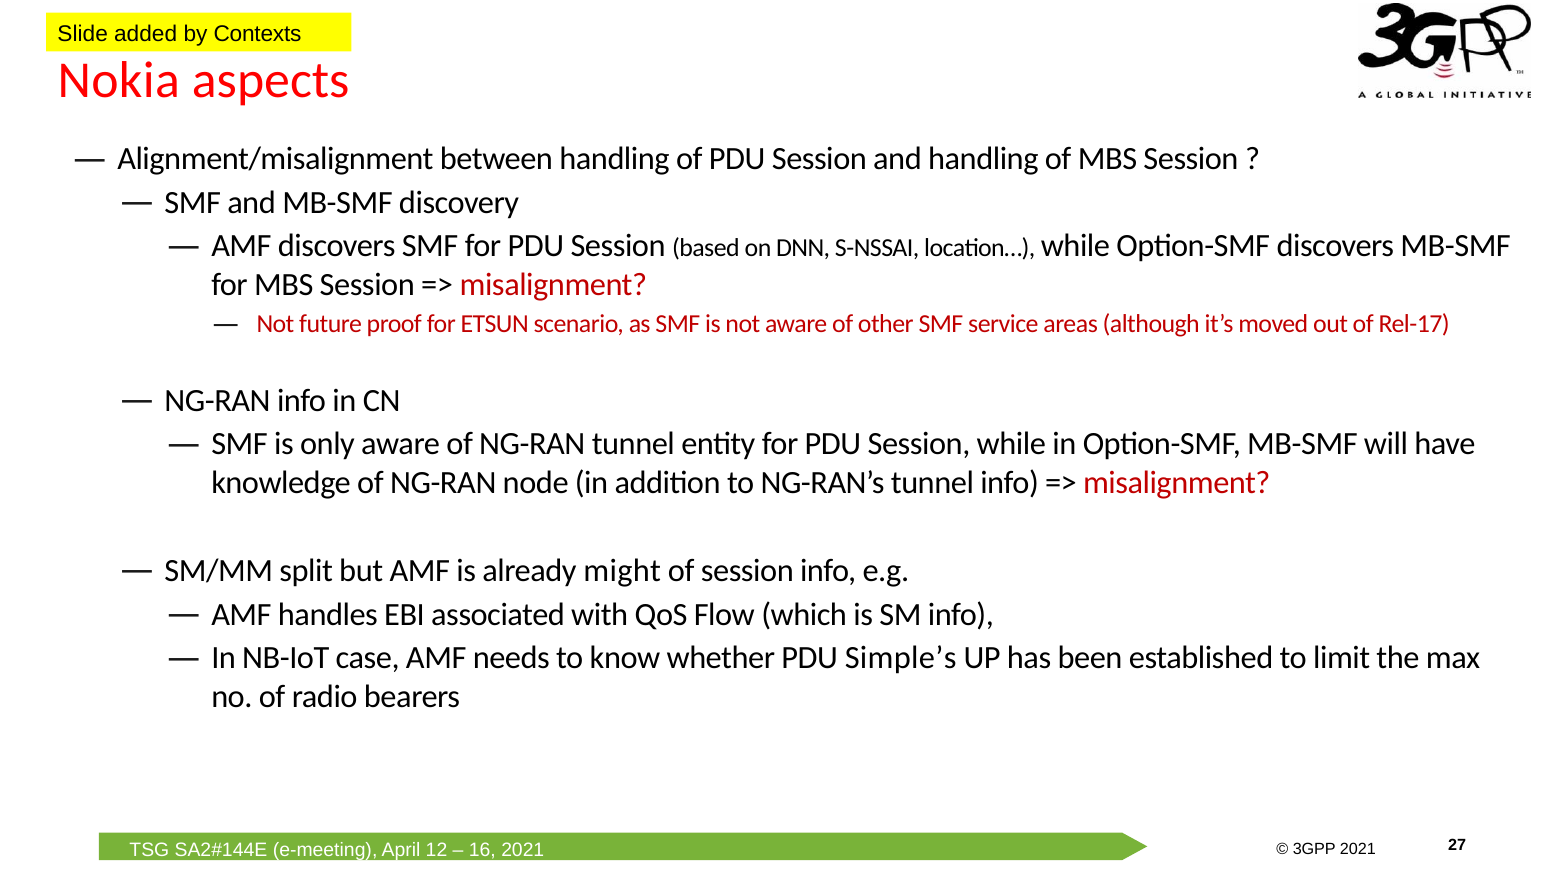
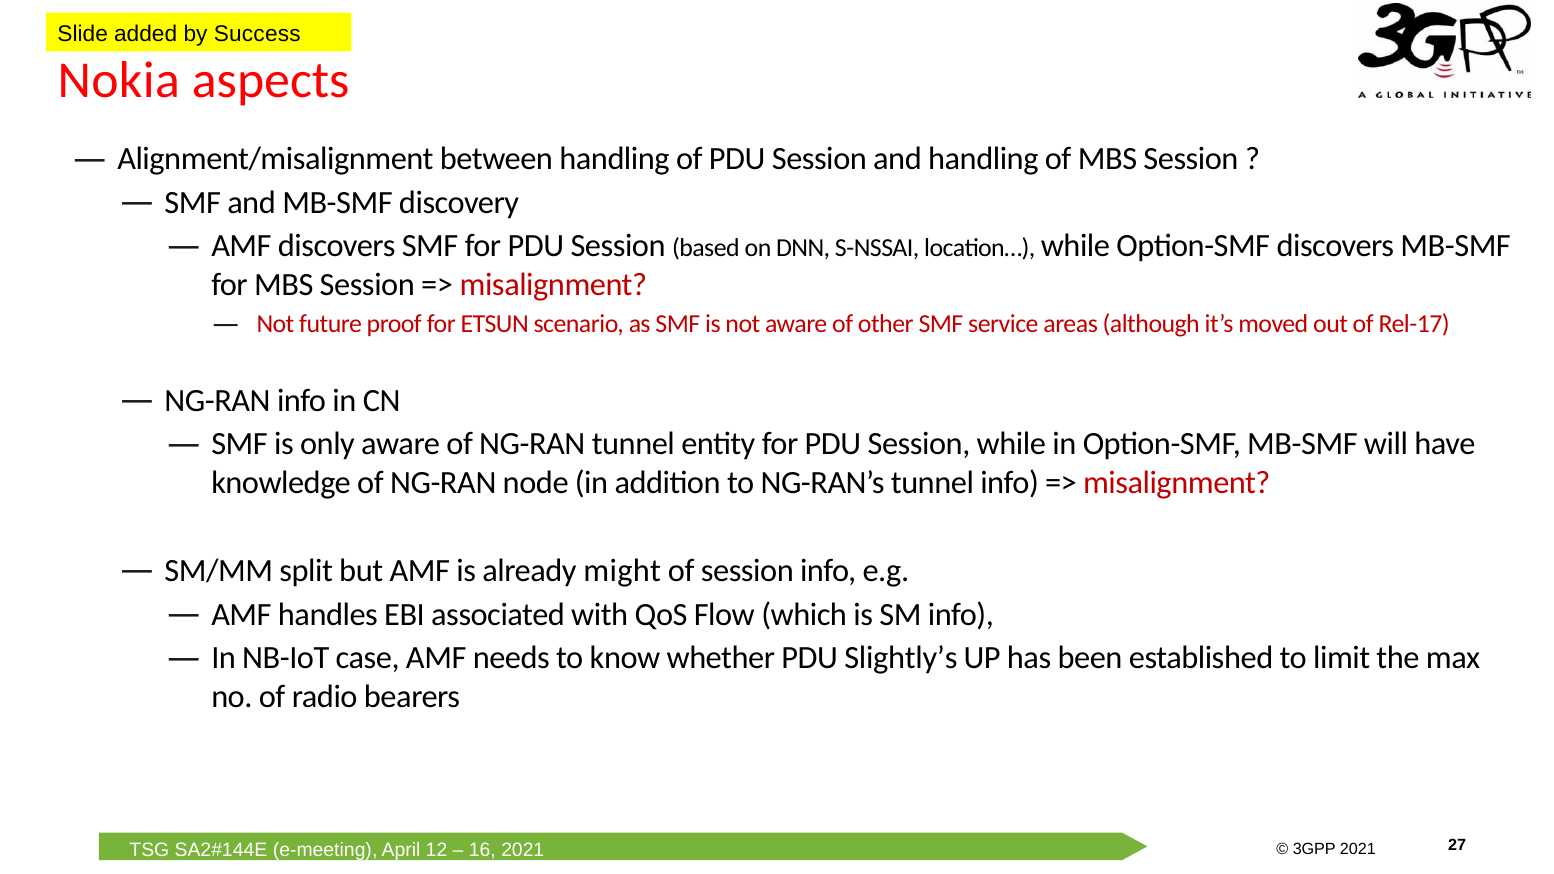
Contexts: Contexts -> Success
Simple’s: Simple’s -> Slightly’s
